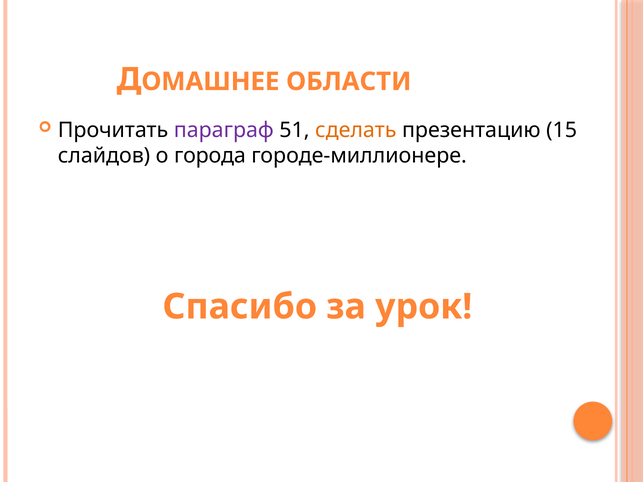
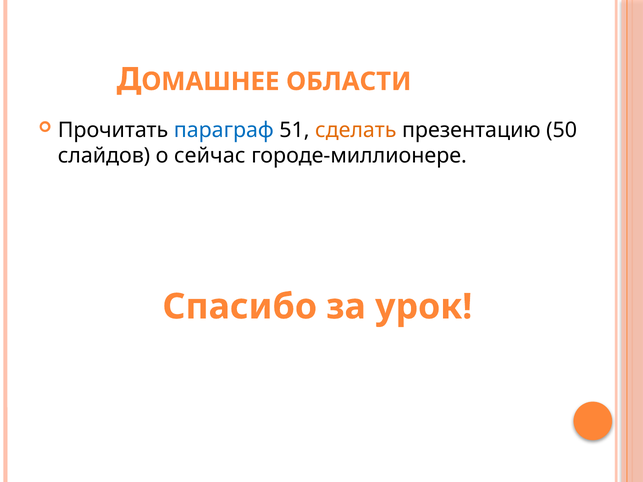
параграф colour: purple -> blue
15: 15 -> 50
города: города -> сейчас
